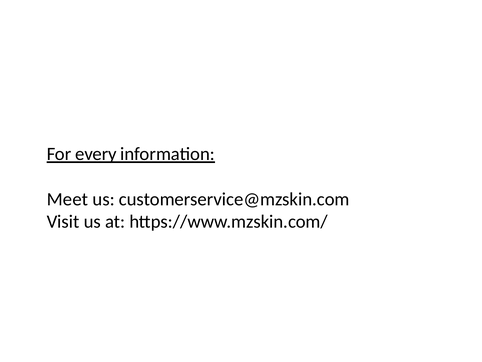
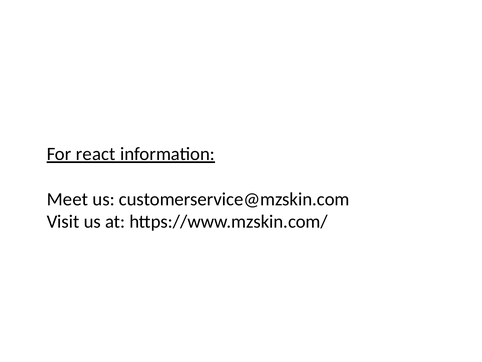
every: every -> react
